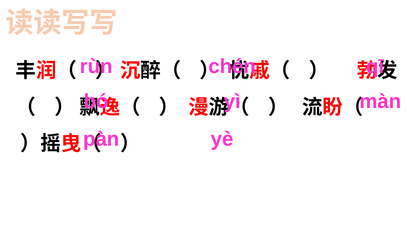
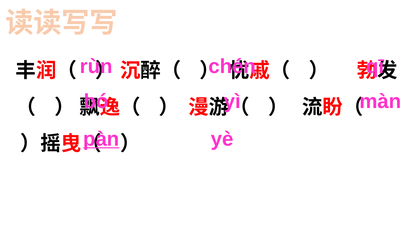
pàn underline: none -> present
